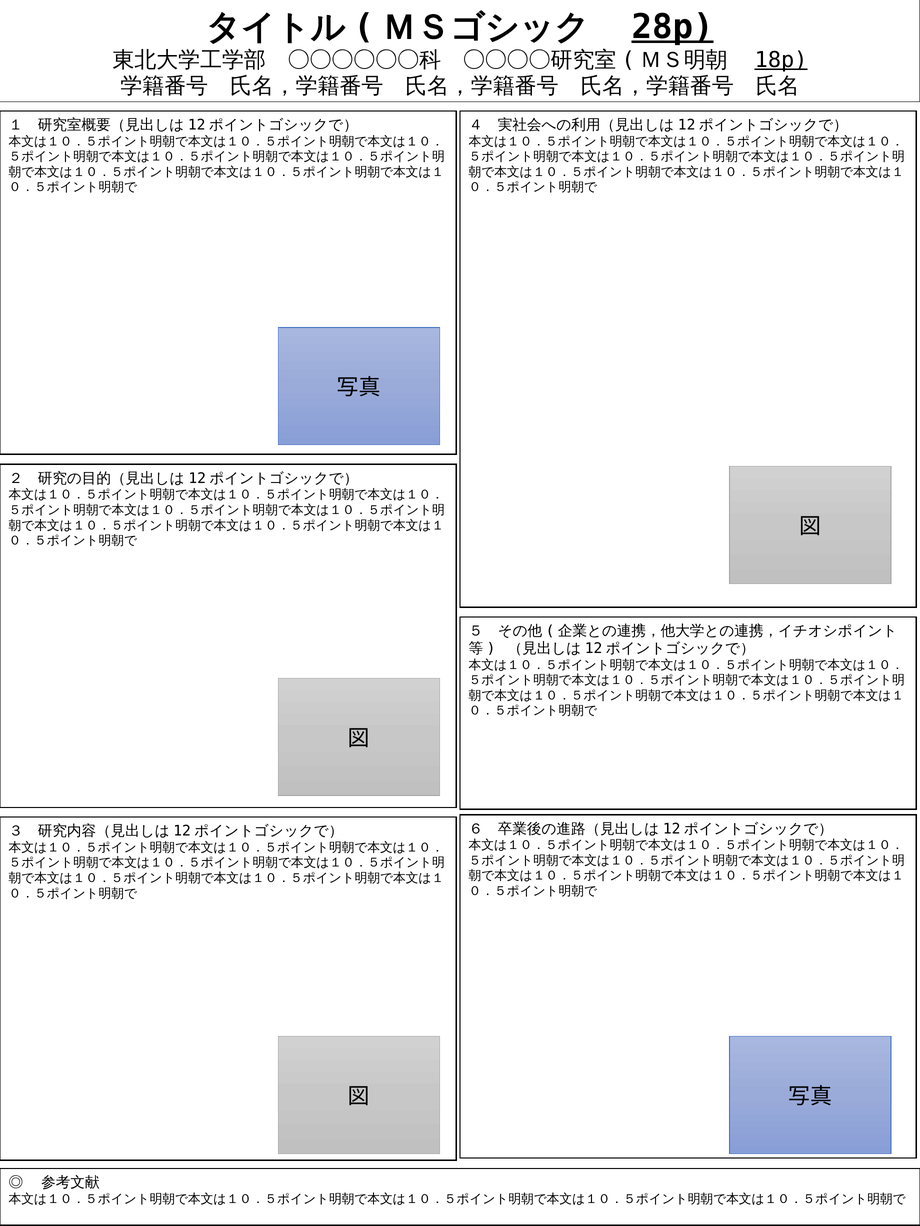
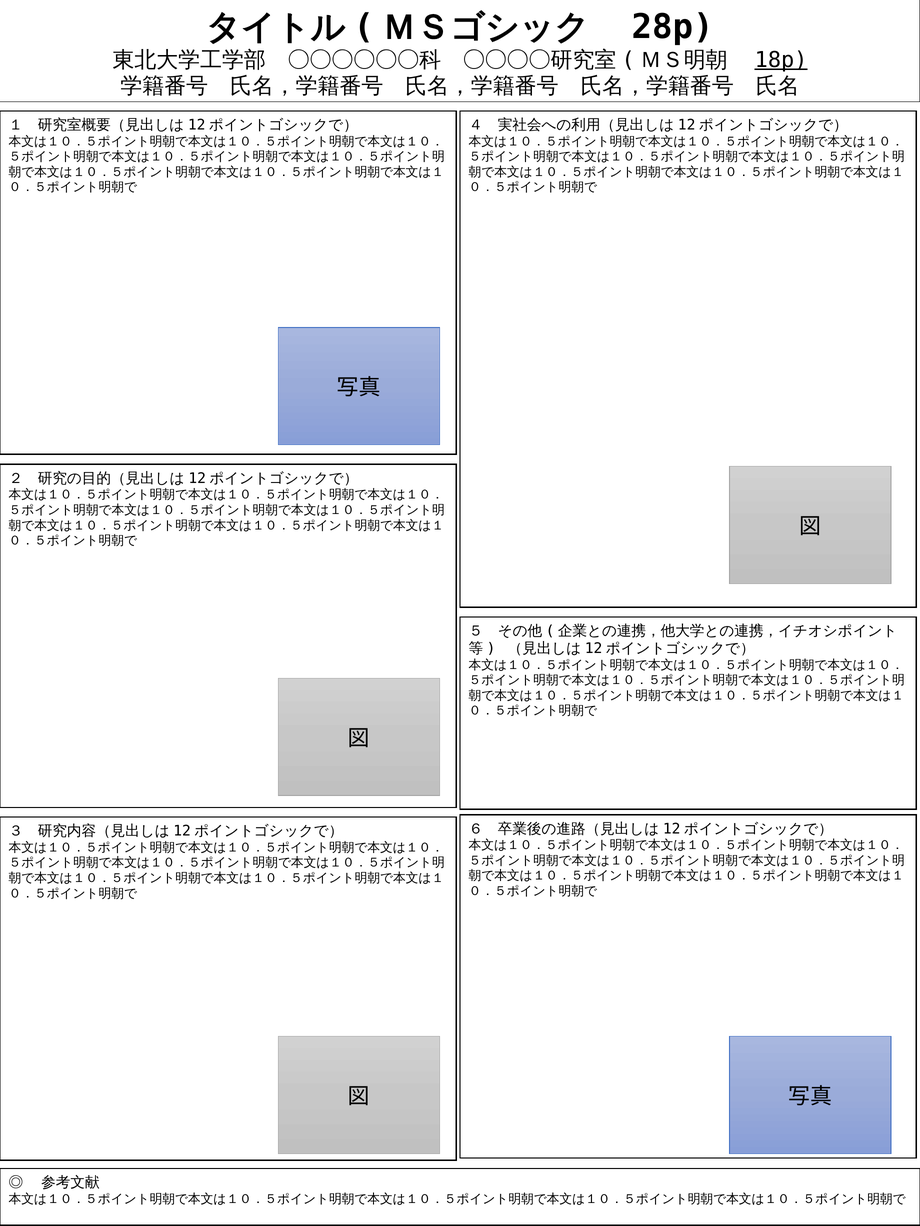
28p underline: present -> none
